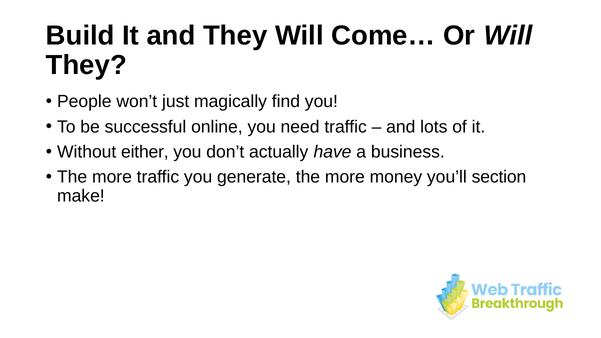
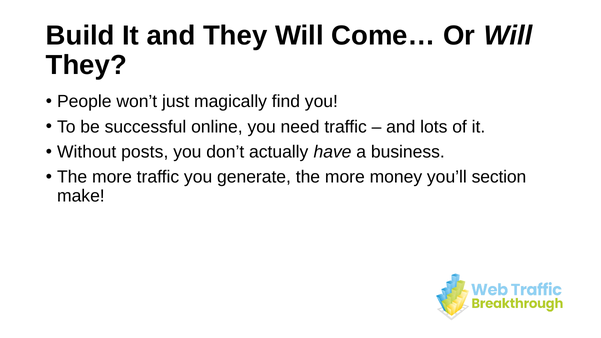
either: either -> posts
